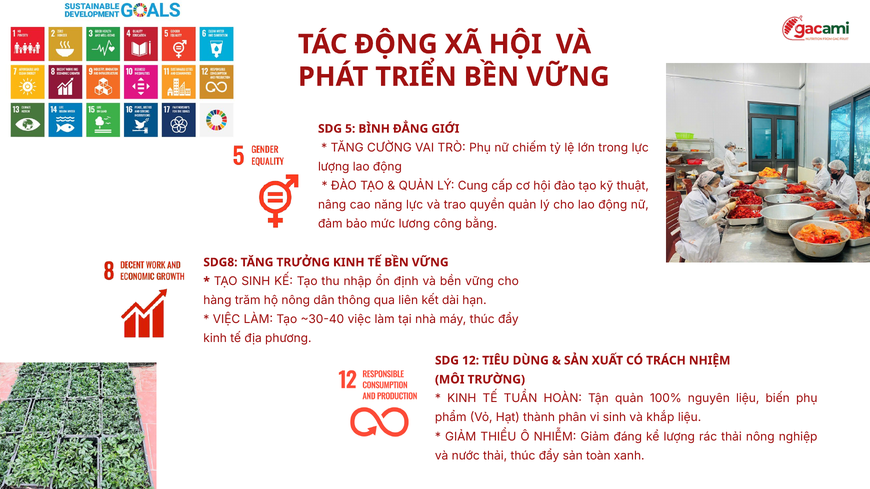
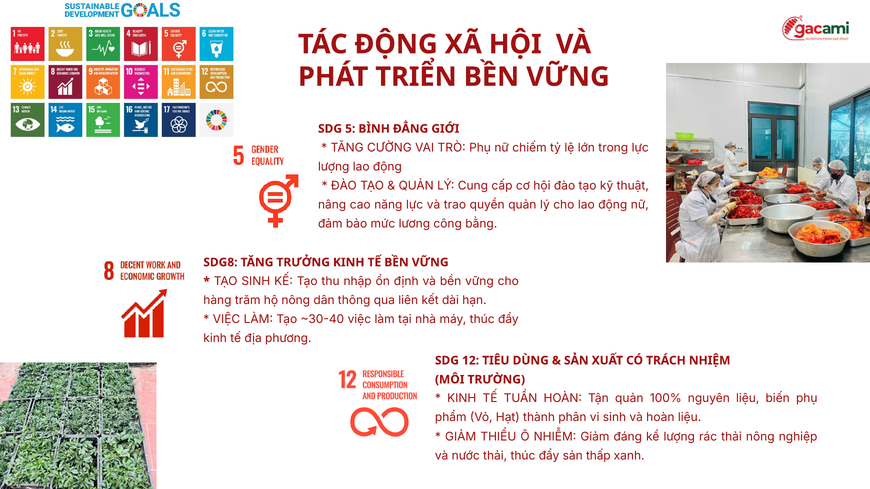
và khắp: khắp -> hoàn
toàn: toàn -> thấp
